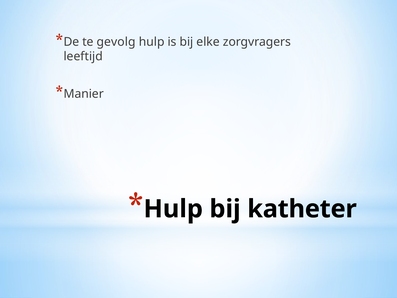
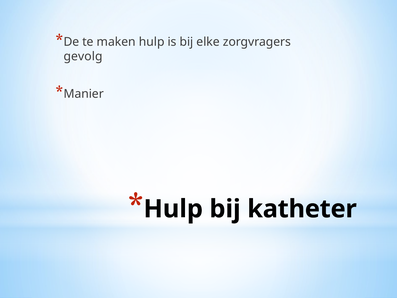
gevolg: gevolg -> maken
leeftijd: leeftijd -> gevolg
